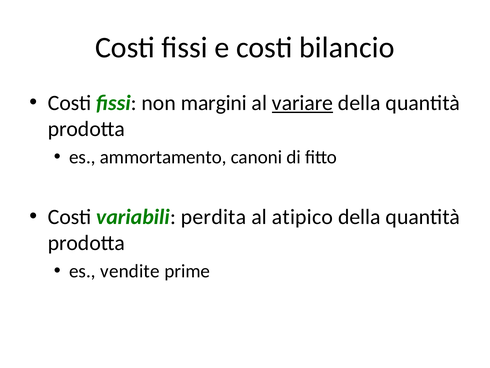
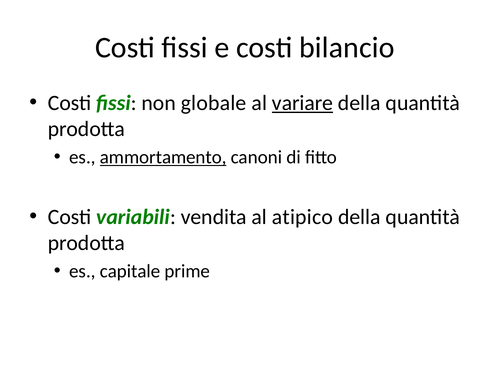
margini: margini -> globale
ammortamento underline: none -> present
perdita: perdita -> vendita
vendite: vendite -> capitale
